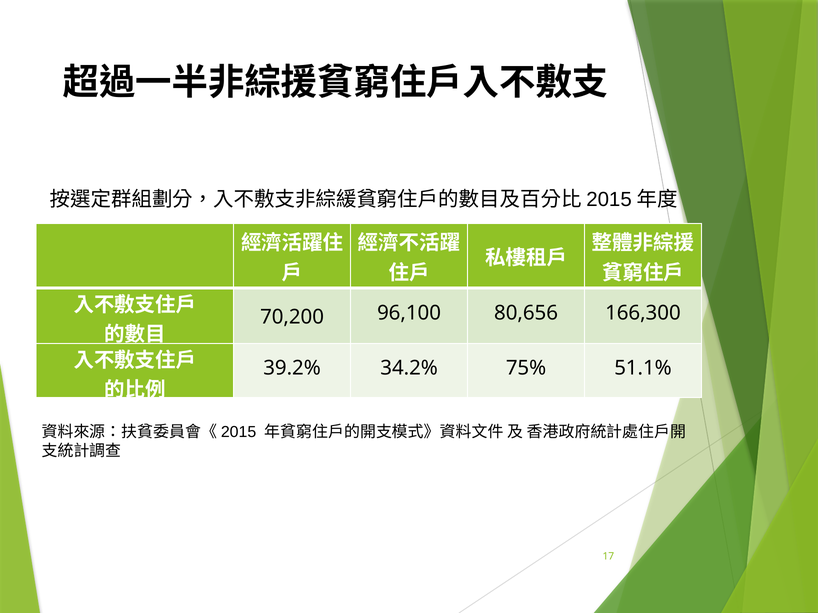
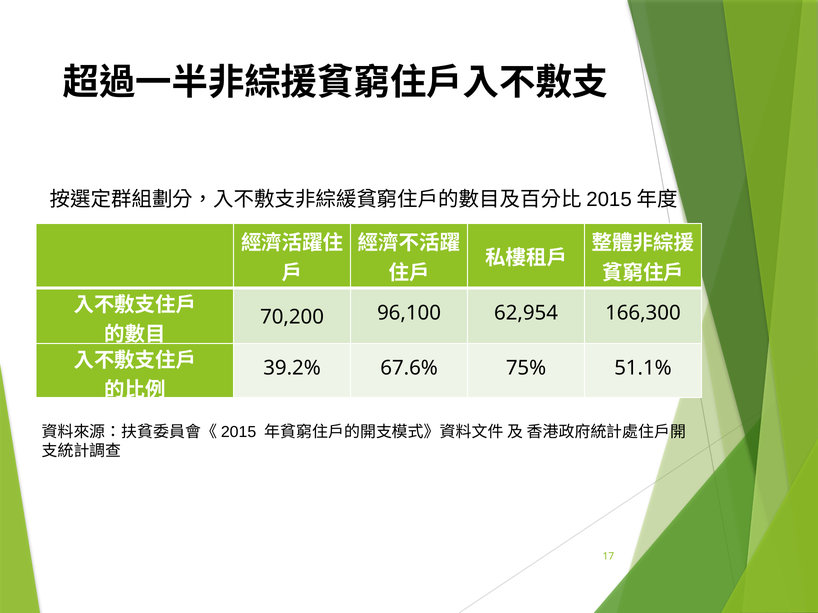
80,656: 80,656 -> 62,954
34.2%: 34.2% -> 67.6%
